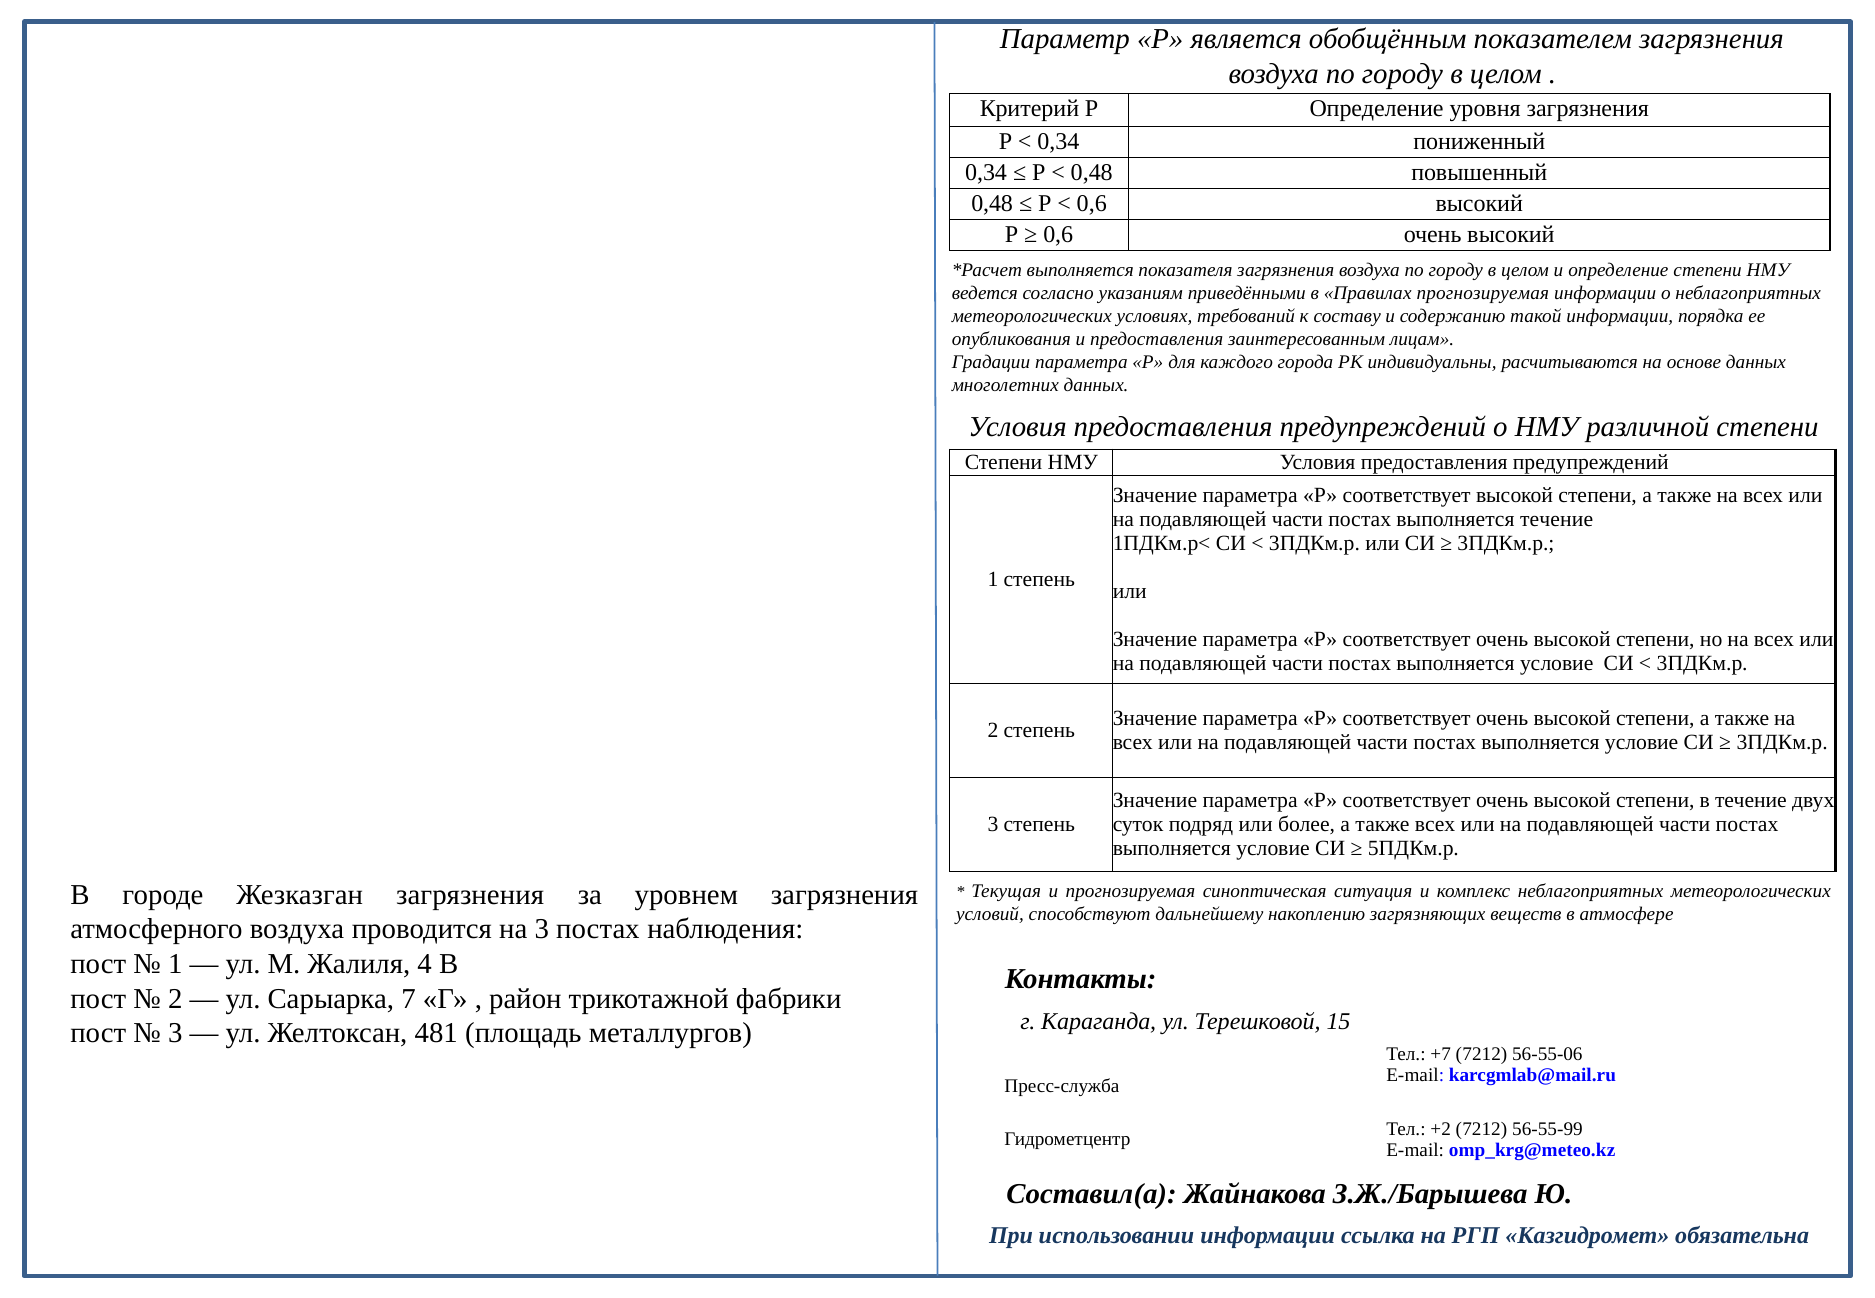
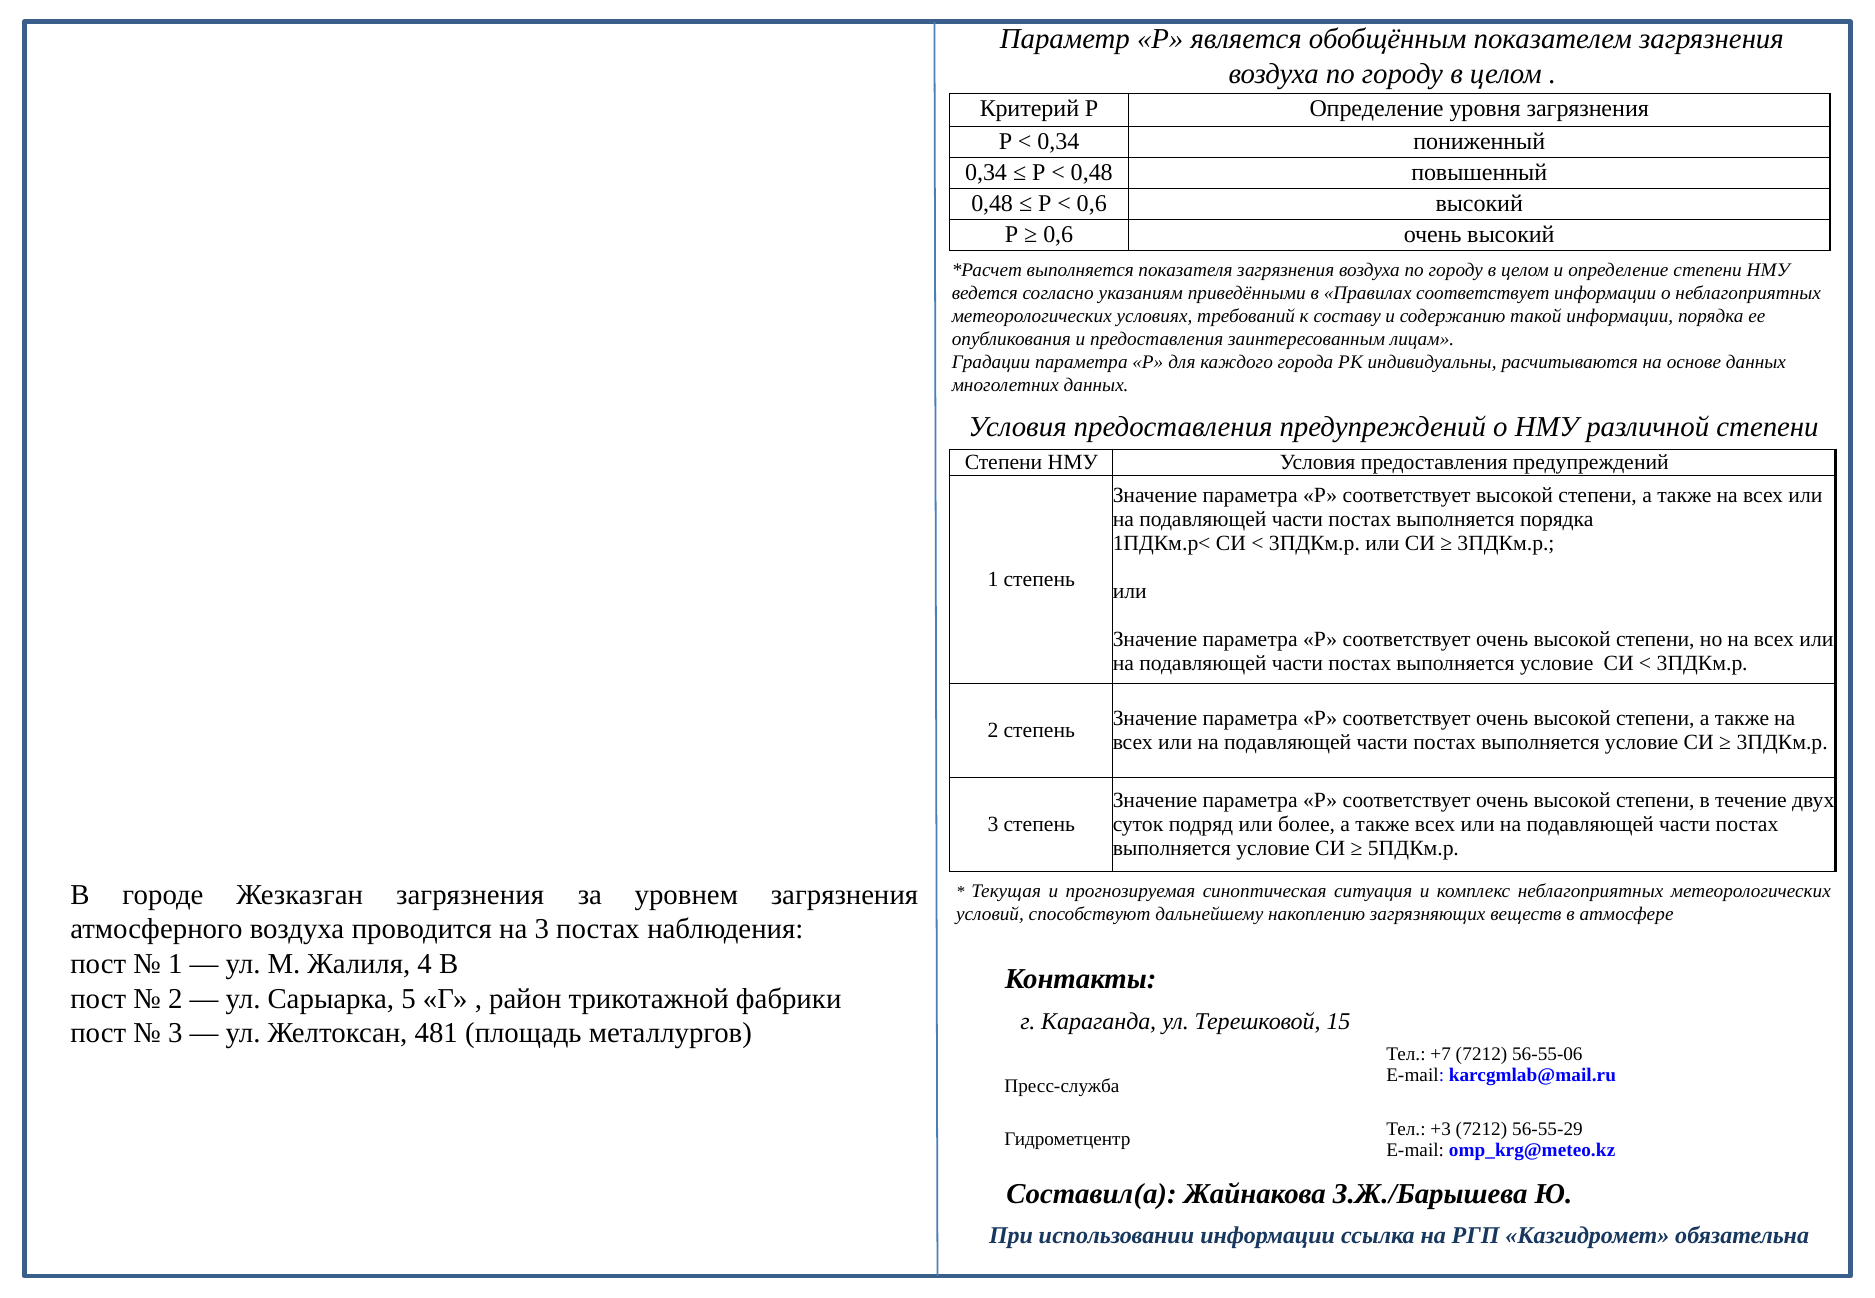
Правилах прогнозируемая: прогнозируемая -> соответствует
выполняется течение: течение -> порядка
7: 7 -> 5
+2: +2 -> +3
56-55-99: 56-55-99 -> 56-55-29
